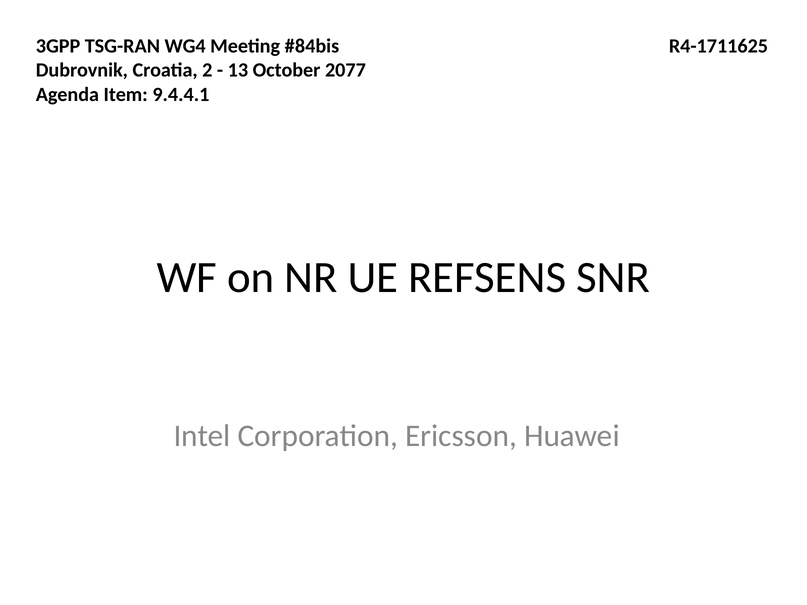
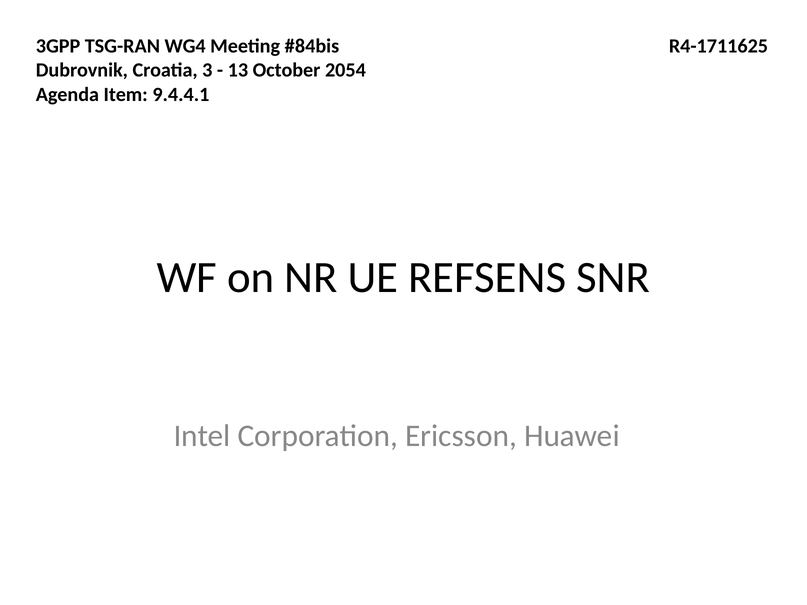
2: 2 -> 3
2077: 2077 -> 2054
